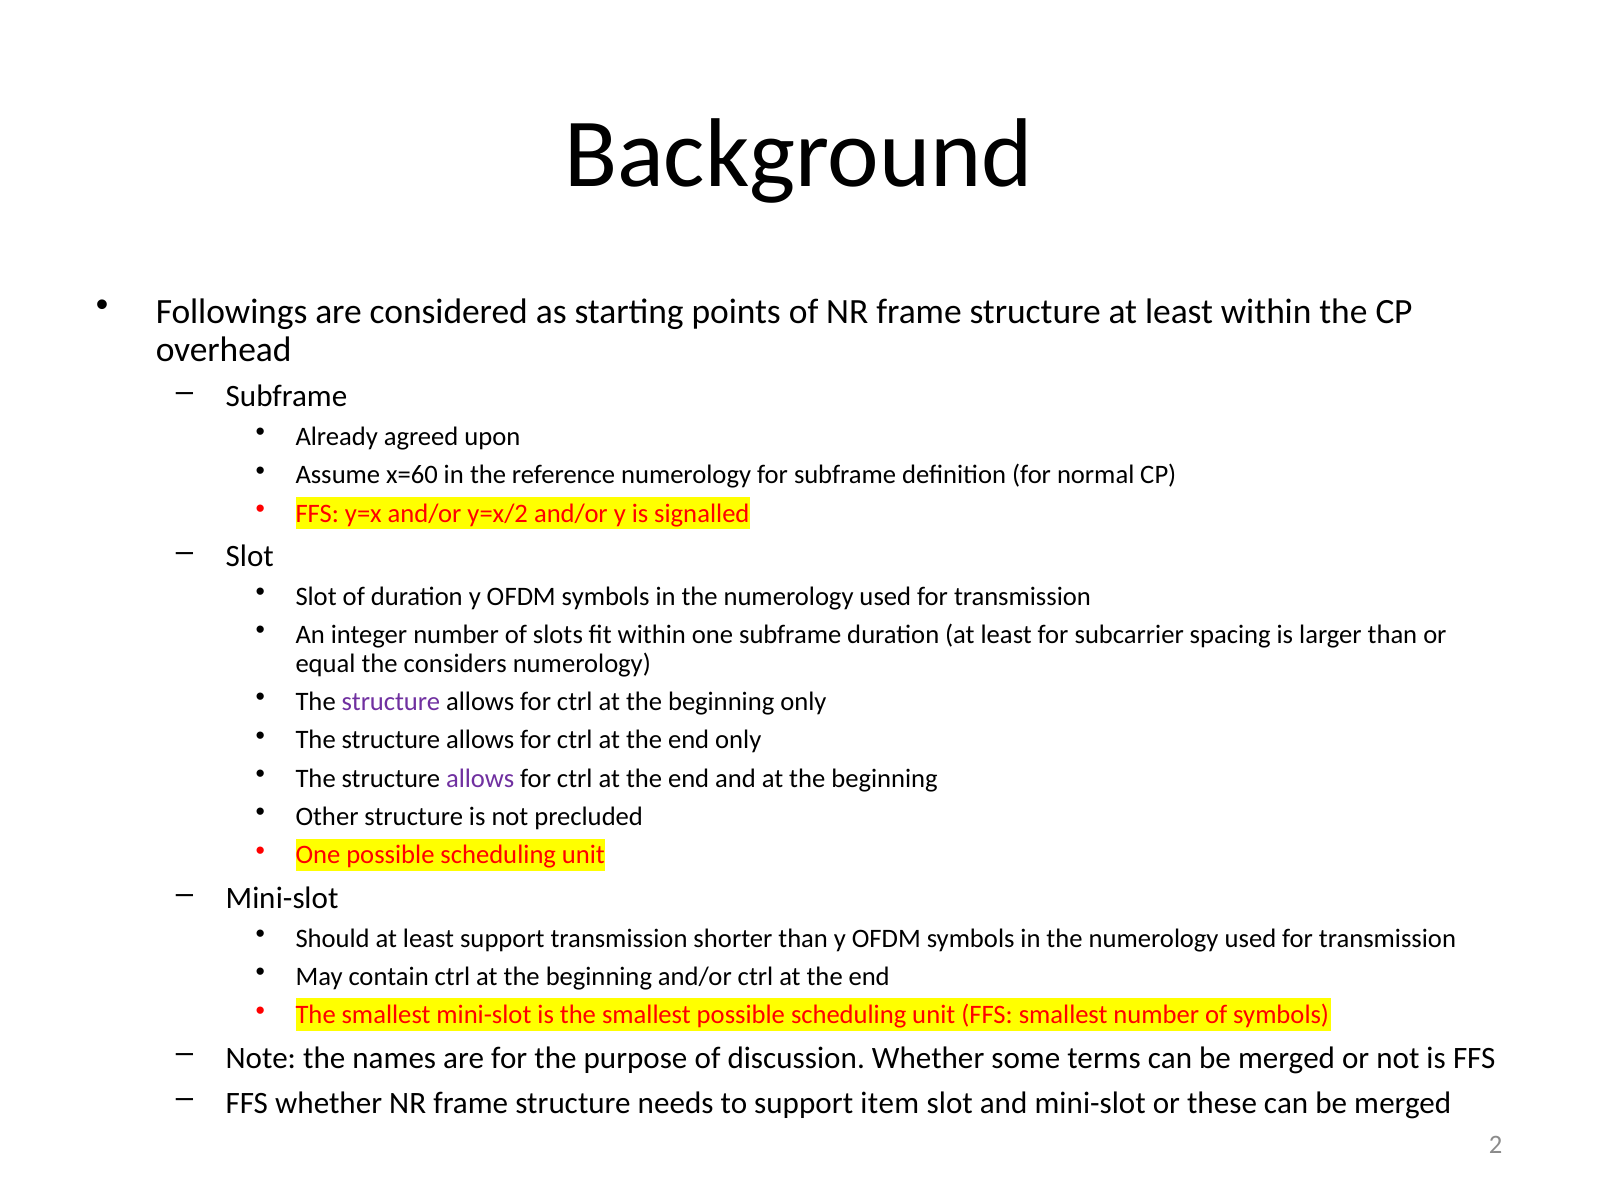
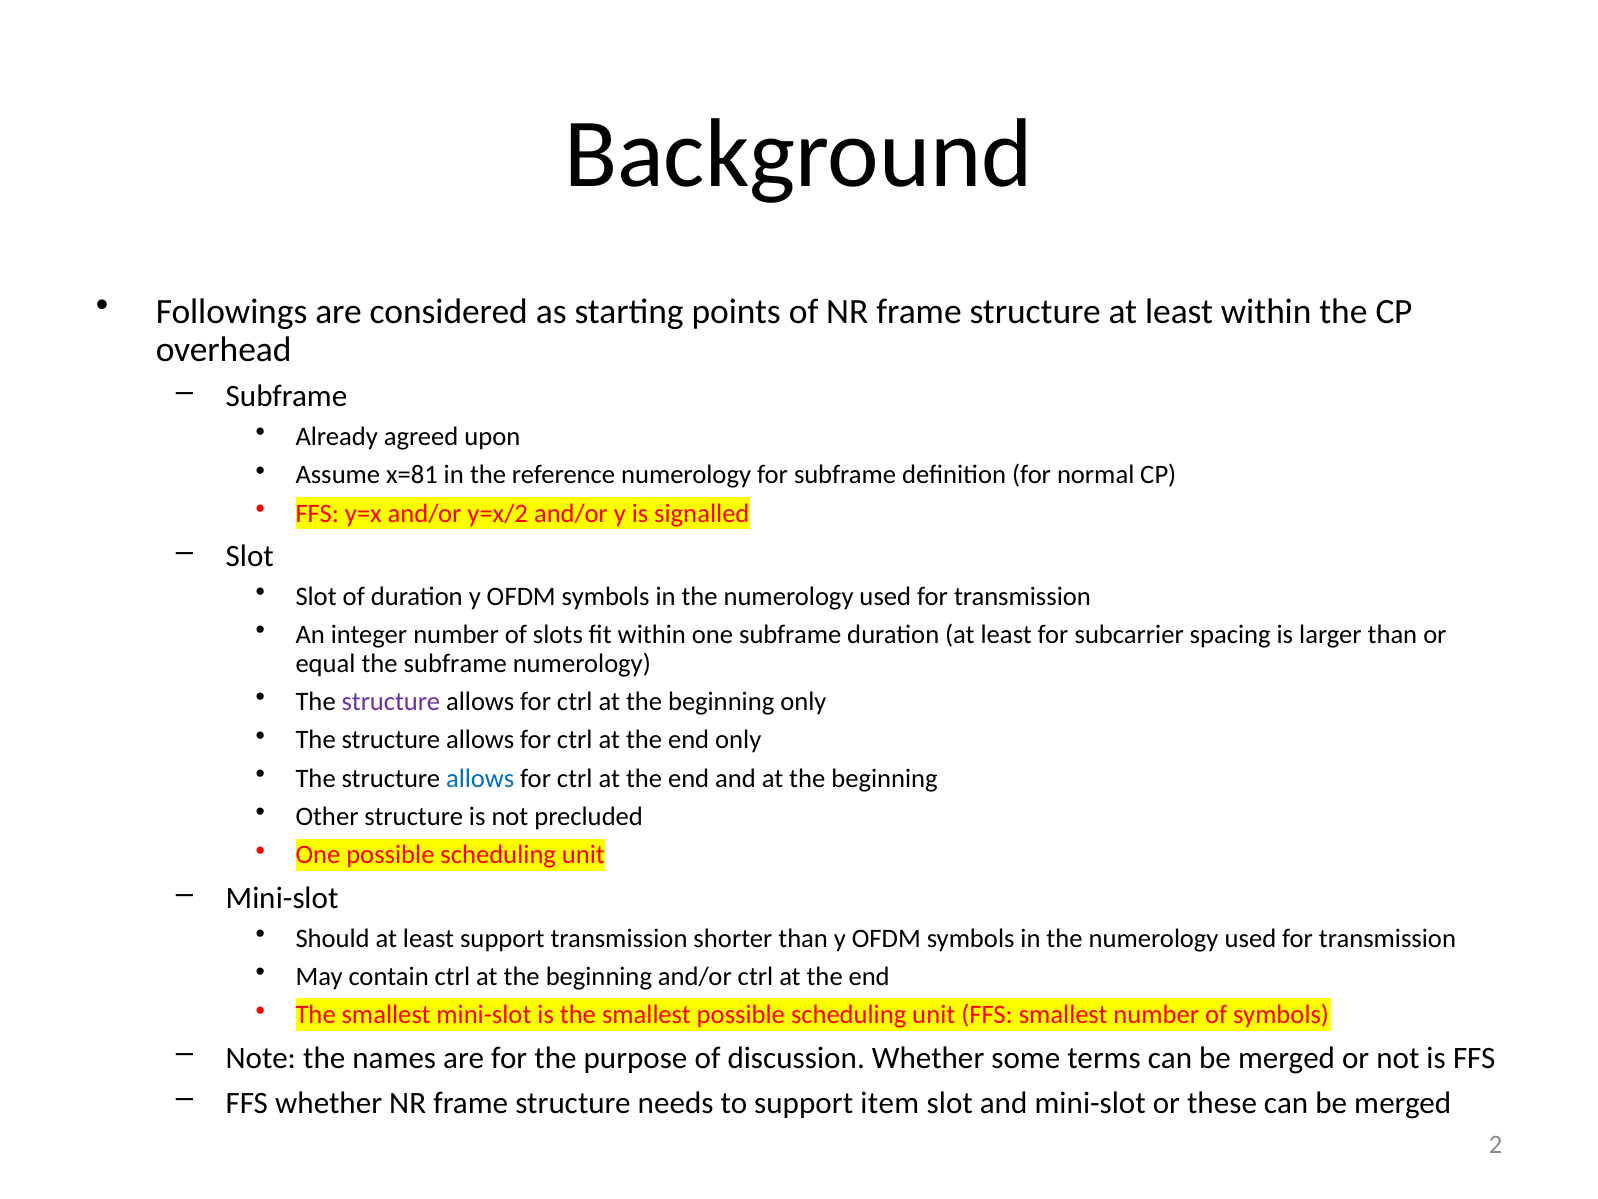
x=60: x=60 -> x=81
the considers: considers -> subframe
allows at (480, 778) colour: purple -> blue
